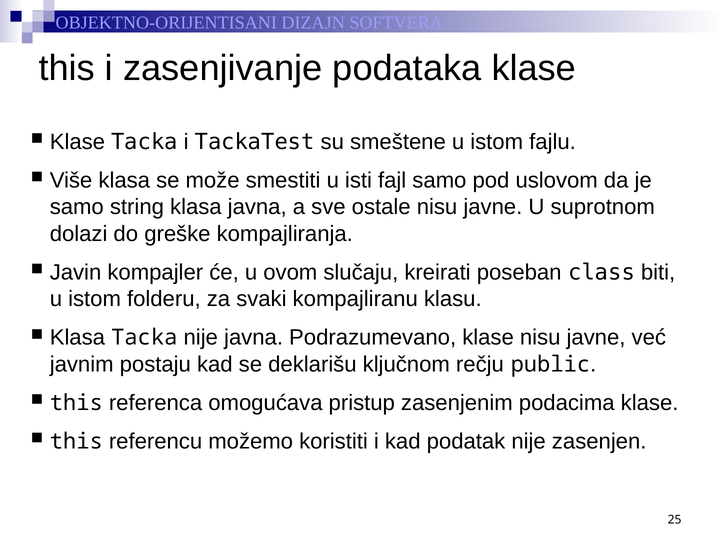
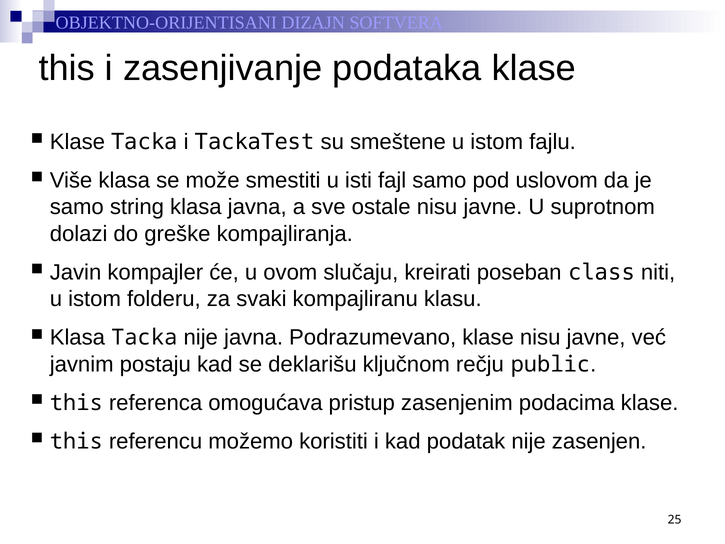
biti: biti -> niti
